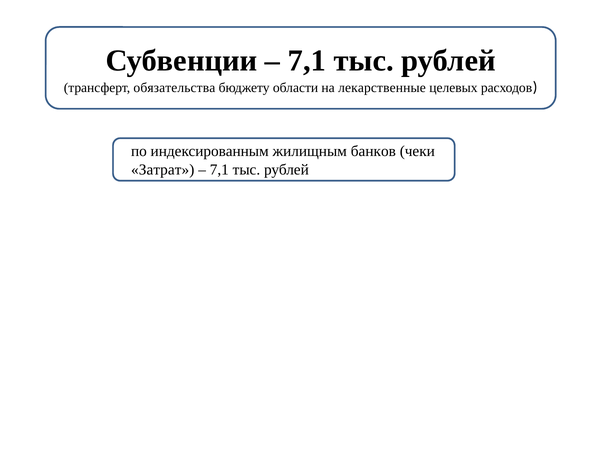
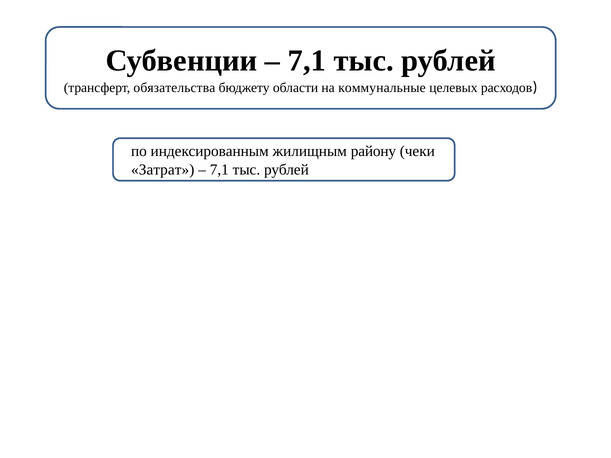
лекарственные: лекарственные -> коммунальные
банков: банков -> району
